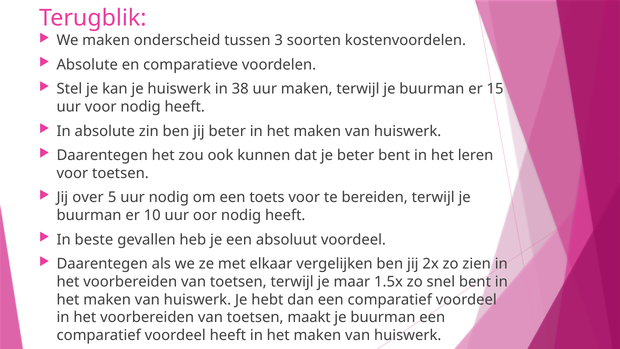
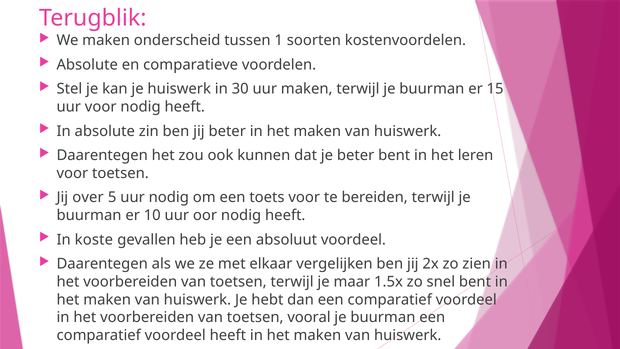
3: 3 -> 1
38: 38 -> 30
beste: beste -> koste
maakt: maakt -> vooral
